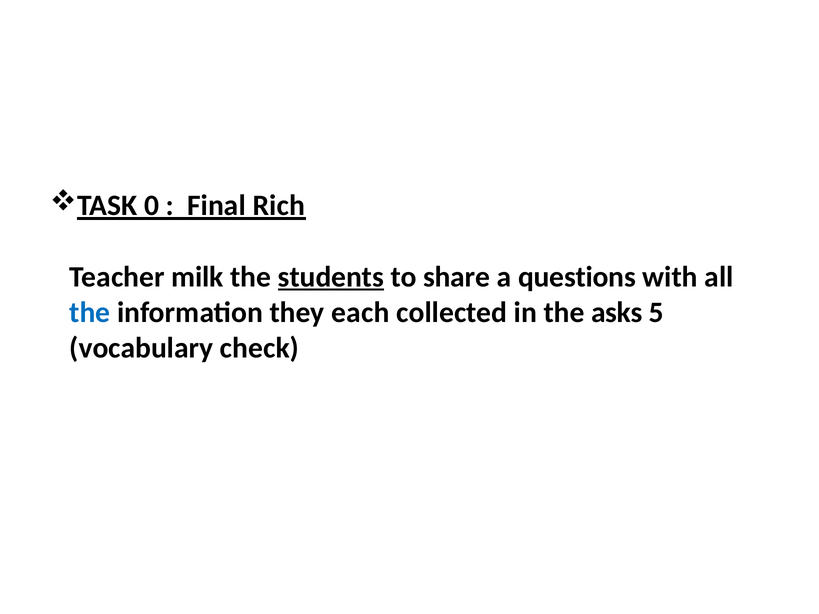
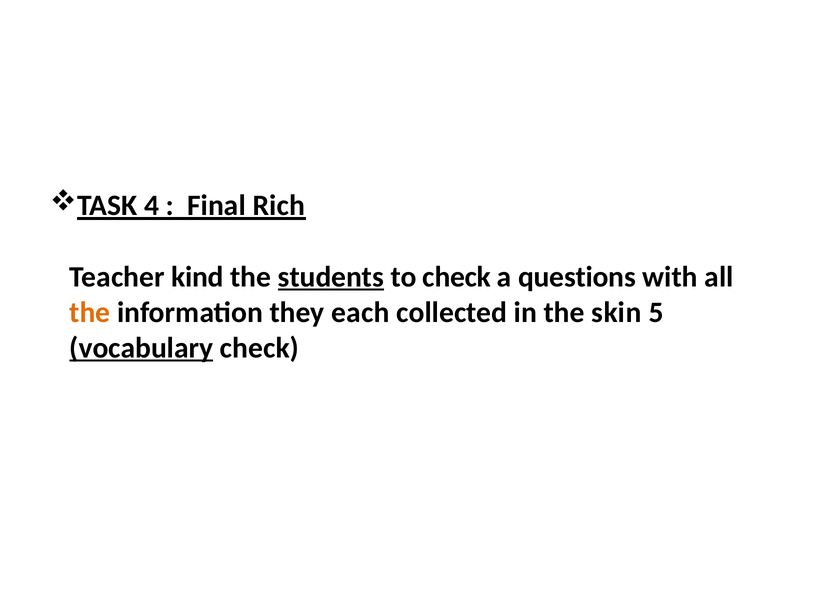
0: 0 -> 4
milk: milk -> kind
to share: share -> check
the at (90, 312) colour: blue -> orange
asks: asks -> skin
vocabulary underline: none -> present
